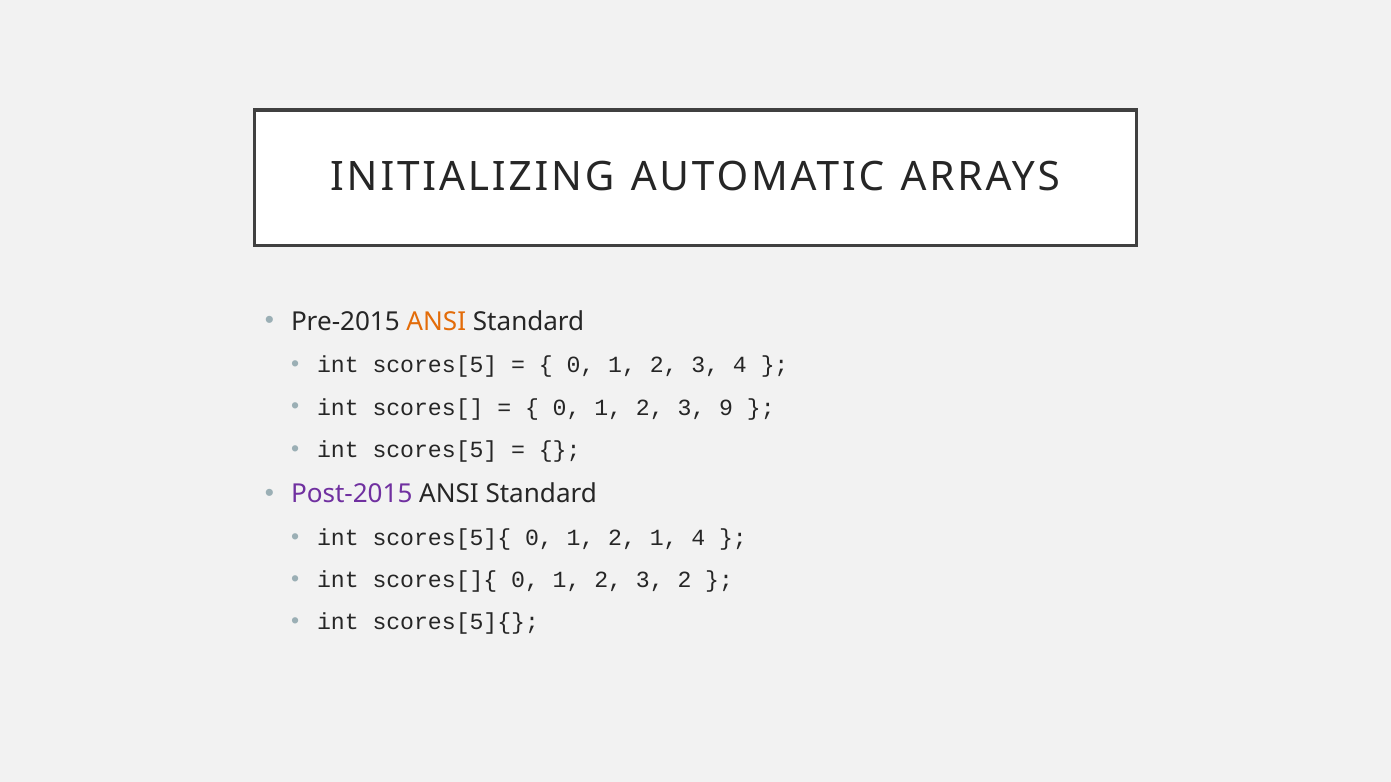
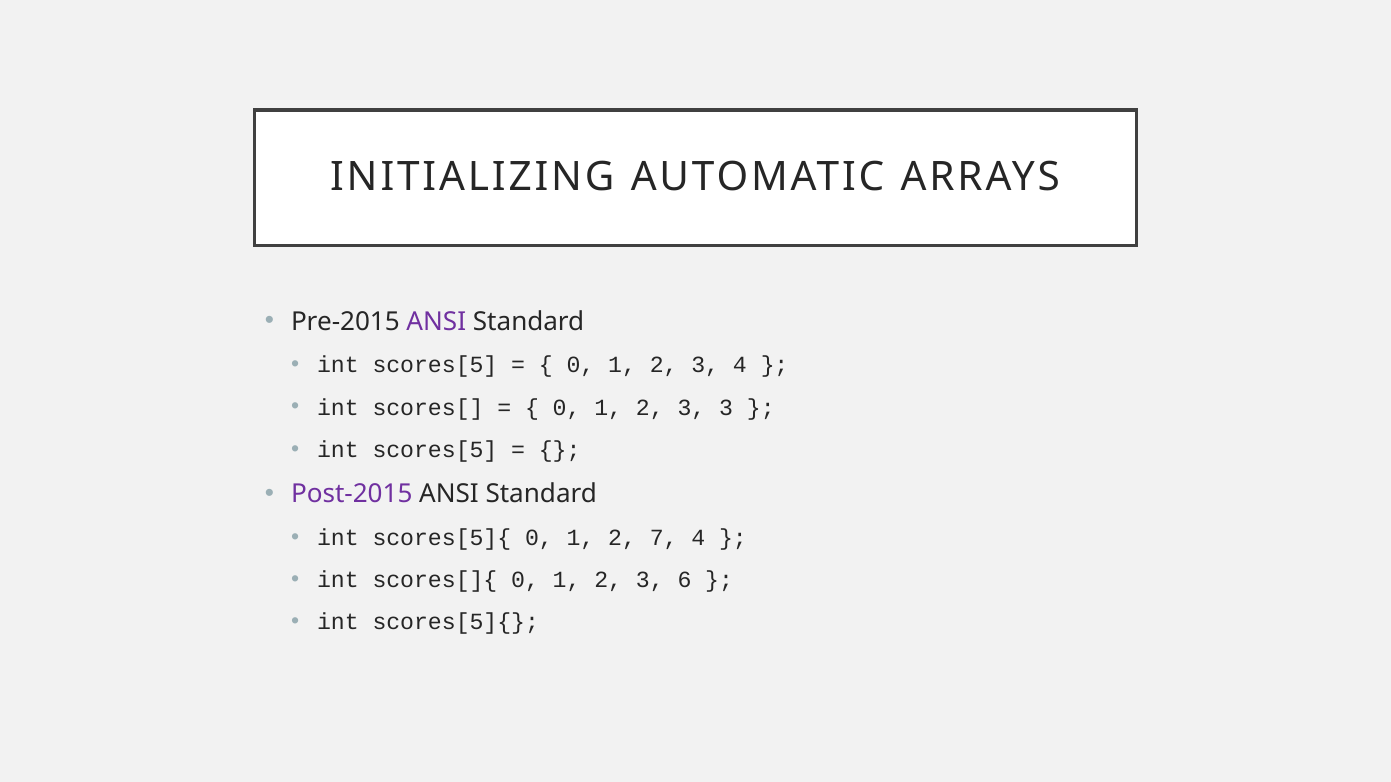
ANSI at (436, 322) colour: orange -> purple
3 9: 9 -> 3
2 1: 1 -> 7
3 2: 2 -> 6
